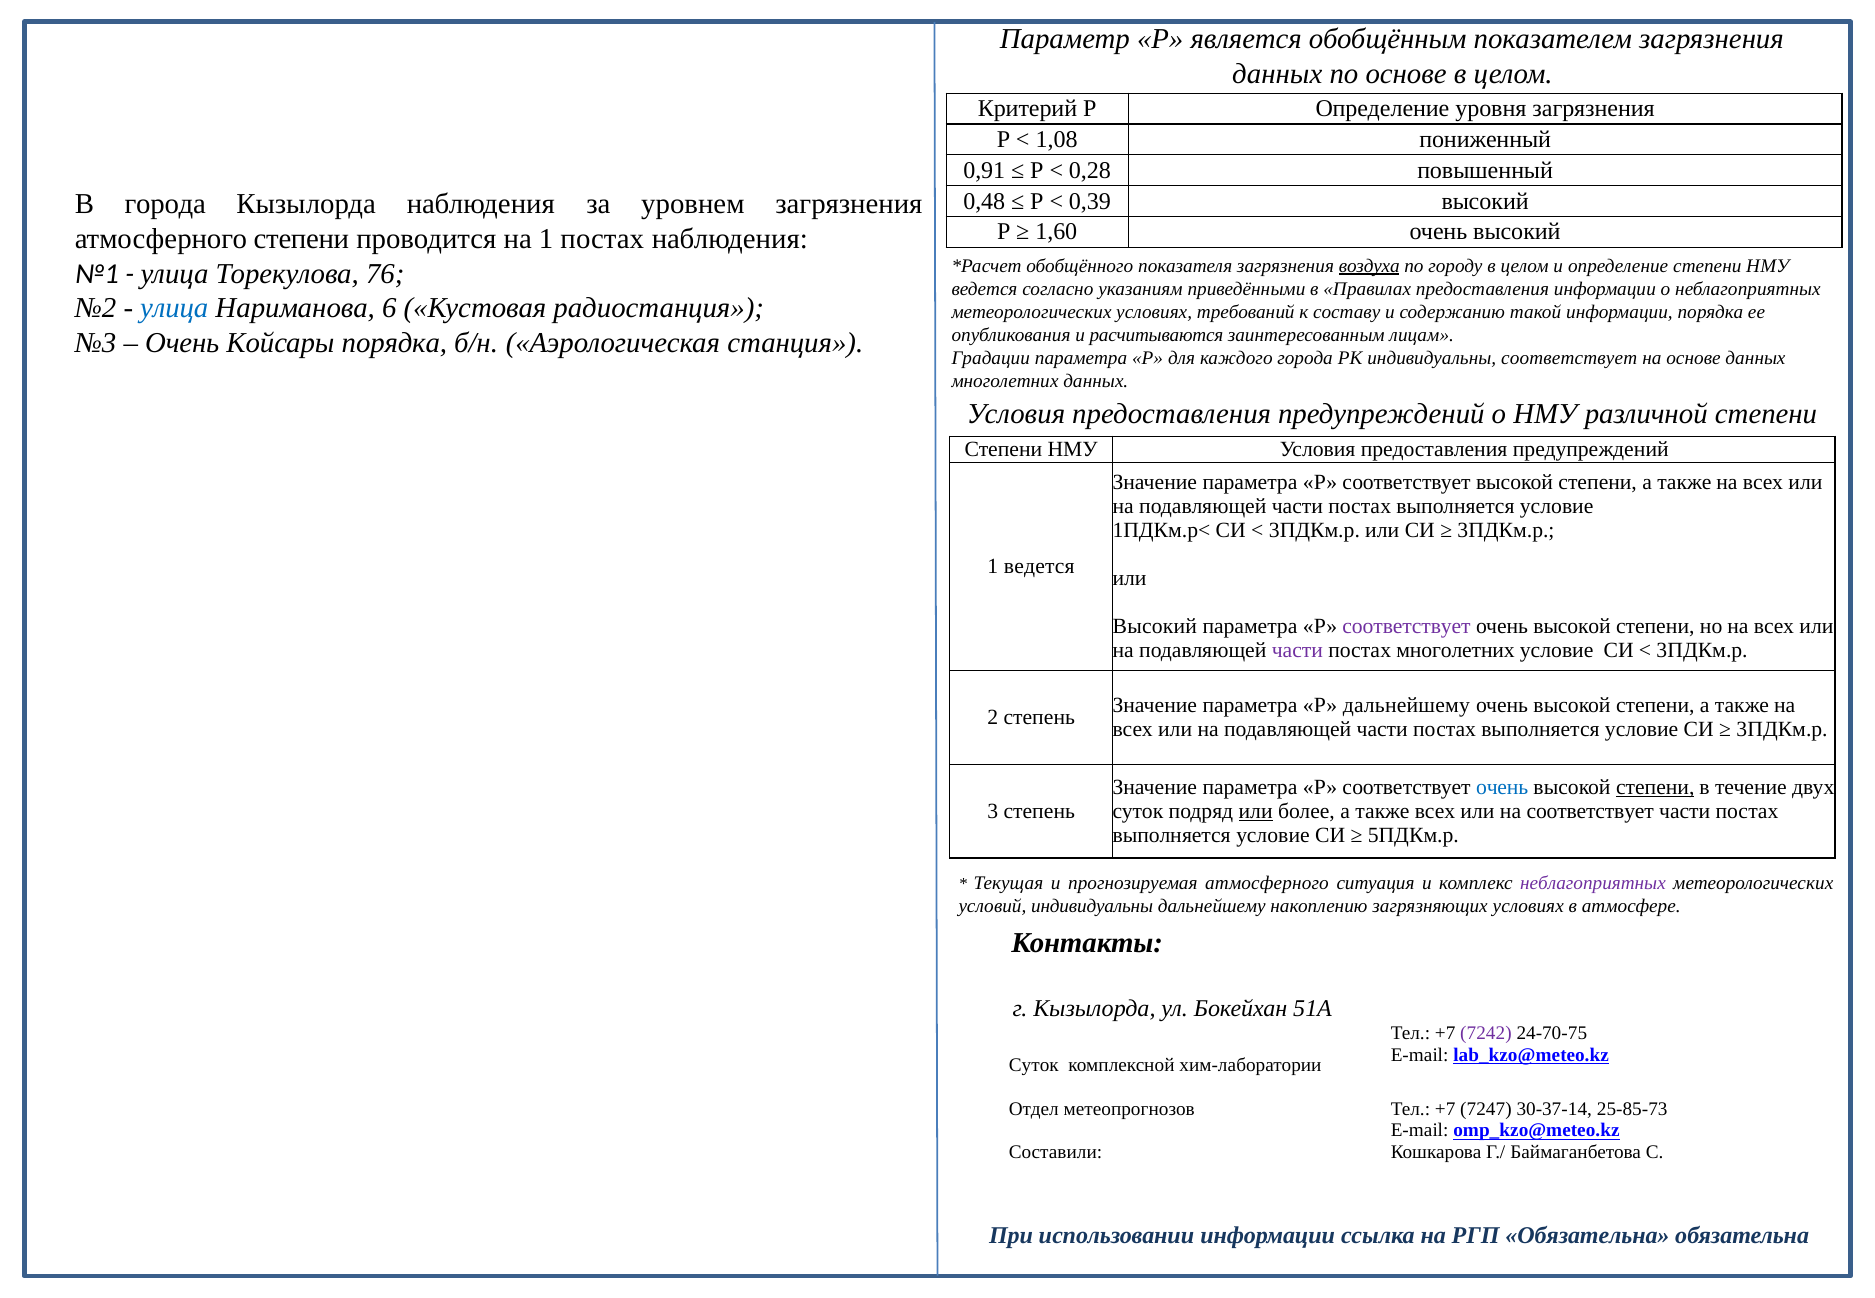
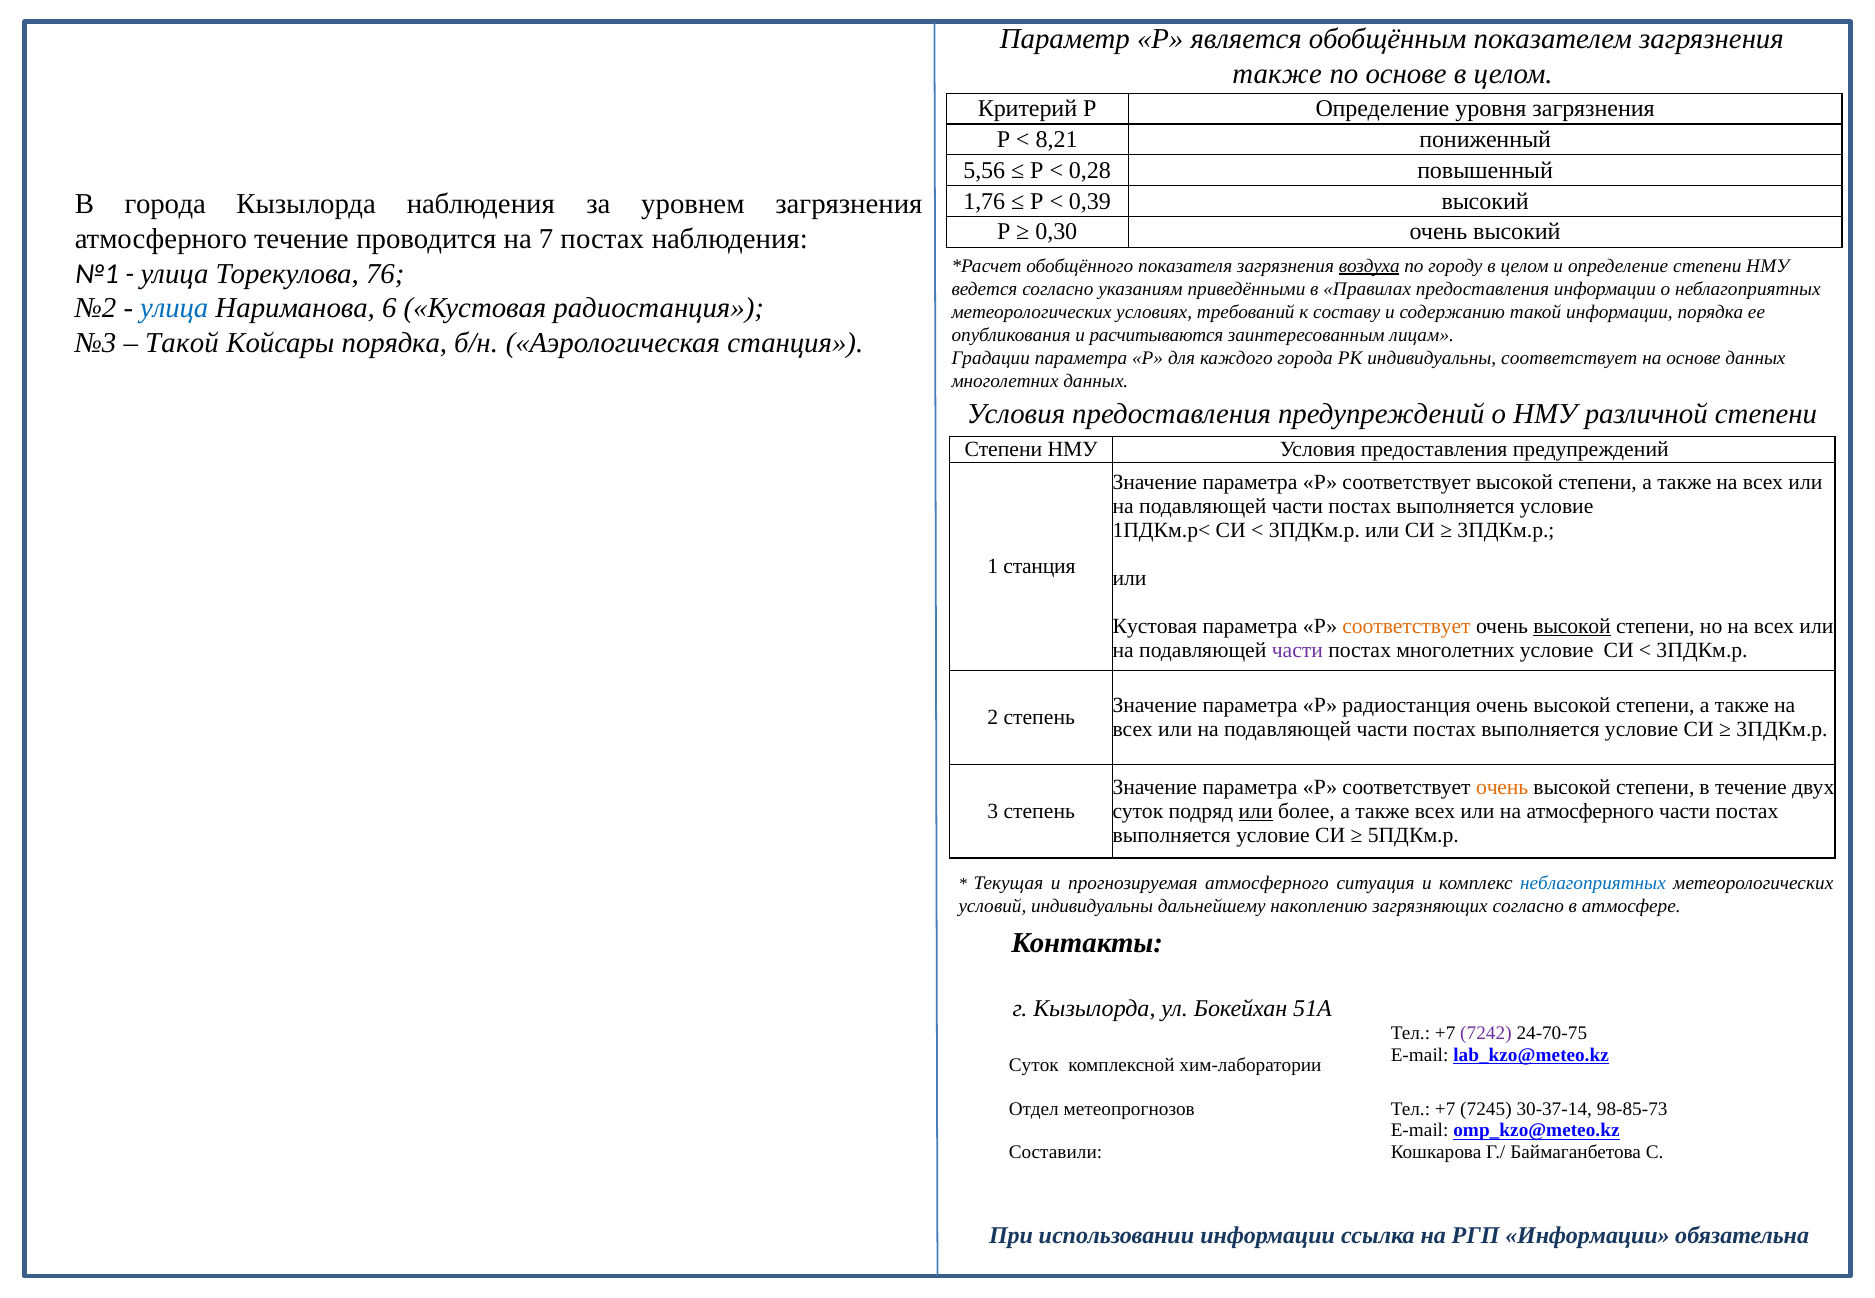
данных at (1277, 74): данных -> также
1,08: 1,08 -> 8,21
0,91: 0,91 -> 5,56
0,48: 0,48 -> 1,76
1,60: 1,60 -> 0,30
атмосферного степени: степени -> течение
на 1: 1 -> 7
Очень at (182, 343): Очень -> Такой
1 ведется: ведется -> станция
Высокий at (1155, 626): Высокий -> Кустовая
соответствует at (1407, 626) colour: purple -> orange
высокой at (1572, 626) underline: none -> present
Р дальнейшему: дальнейшему -> радиостанция
очень at (1502, 787) colour: blue -> orange
степени at (1655, 787) underline: present -> none
на соответствует: соответствует -> атмосферного
неблагоприятных at (1593, 883) colour: purple -> blue
загрязняющих условиях: условиях -> согласно
7247: 7247 -> 7245
25-85-73: 25-85-73 -> 98-85-73
РГП Обязательна: Обязательна -> Информации
